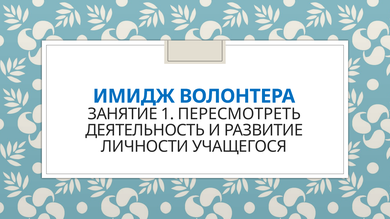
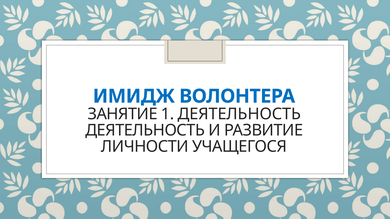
1 ПЕРЕСМОТРЕТЬ: ПЕРЕСМОТРЕТЬ -> ДЕЯТЕЛЬНОСТЬ
